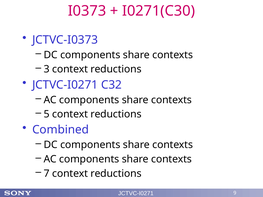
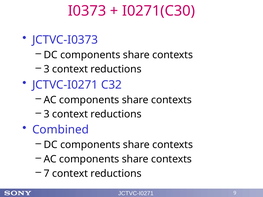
5 at (47, 114): 5 -> 3
